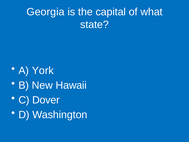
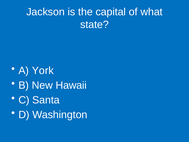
Georgia: Georgia -> Jackson
Dover: Dover -> Santa
